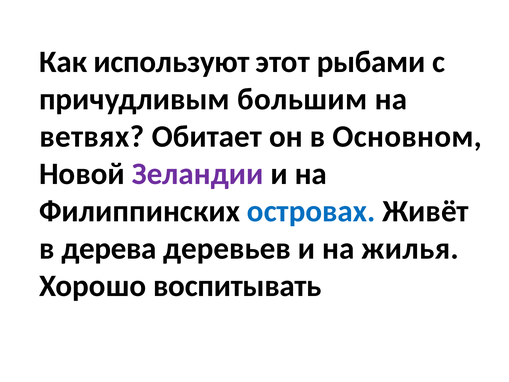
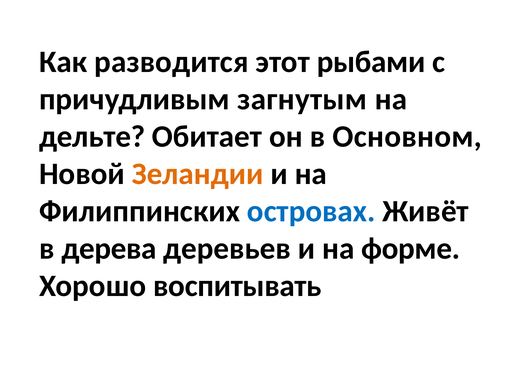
используют: используют -> разводится
большим: большим -> загнутым
ветвях: ветвях -> дельте
Зеландии colour: purple -> orange
жилья: жилья -> форме
